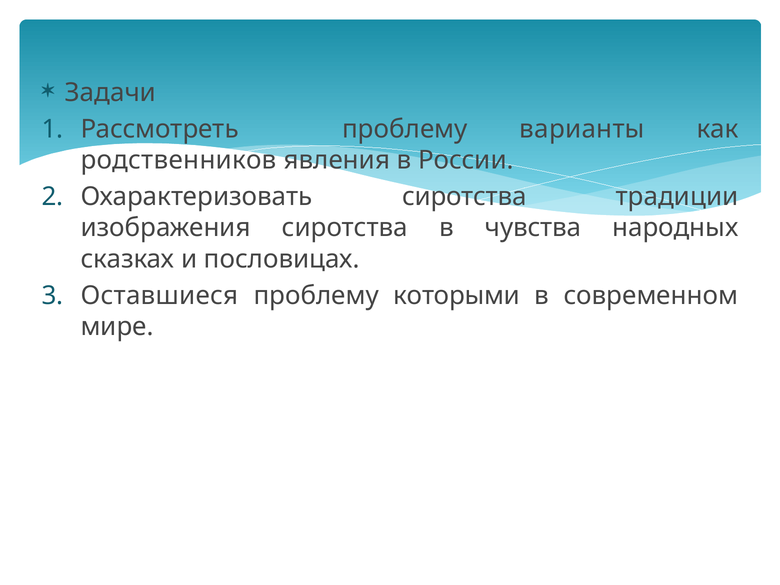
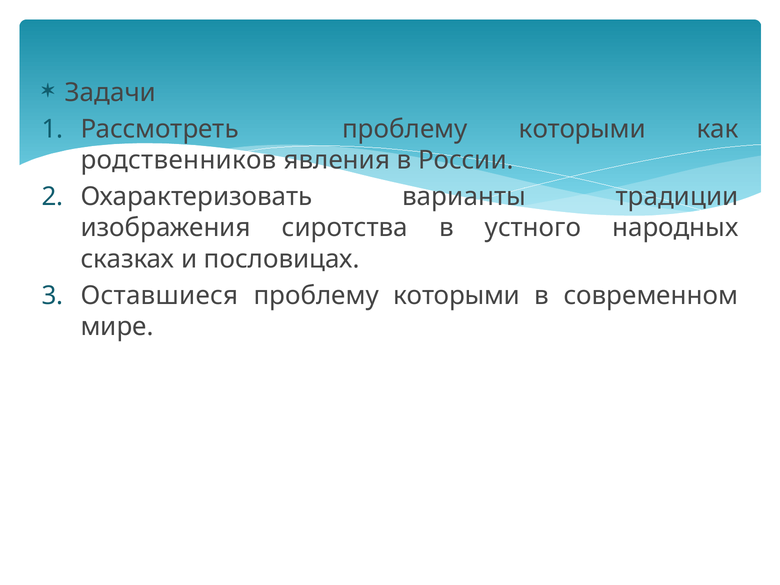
Рассмотреть проблему варианты: варианты -> которыми
Охарактеризовать сиротства: сиротства -> варианты
чувства: чувства -> устного
